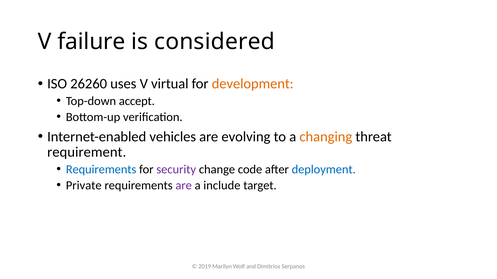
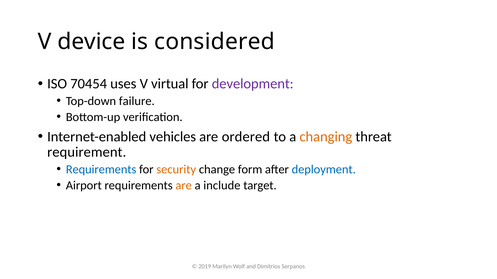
failure: failure -> device
26260: 26260 -> 70454
development colour: orange -> purple
accept: accept -> failure
evolving: evolving -> ordered
security colour: purple -> orange
code: code -> form
Private: Private -> Airport
are at (184, 186) colour: purple -> orange
